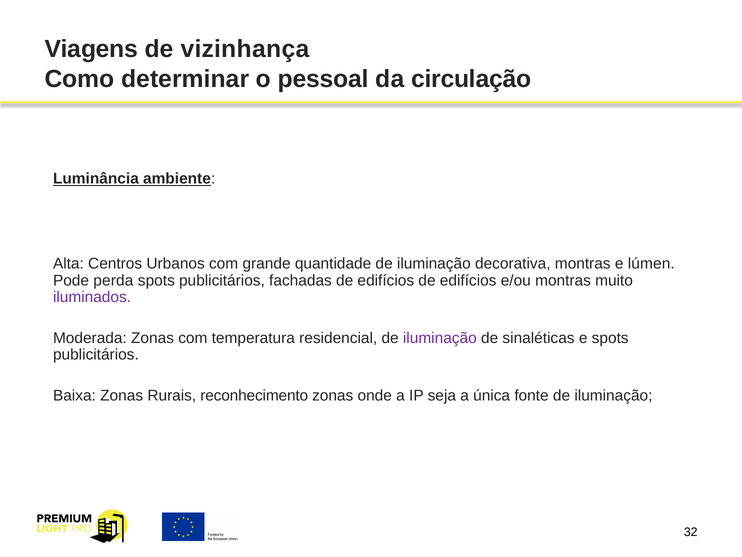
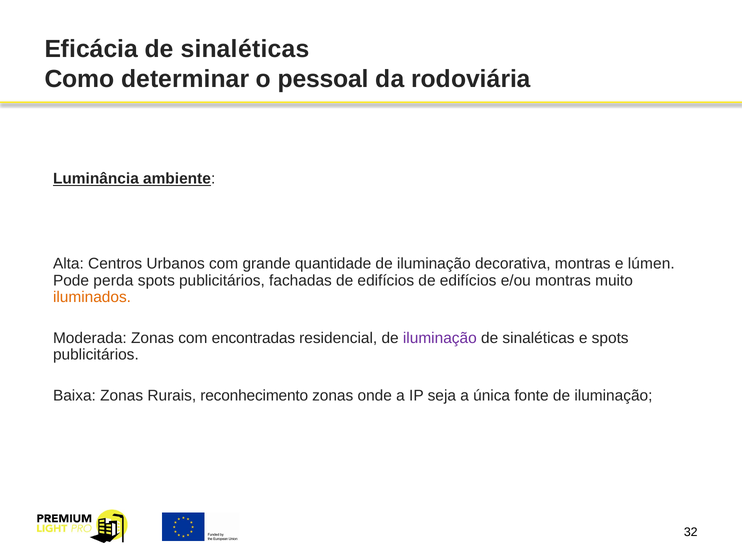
Viagens: Viagens -> Eficácia
vizinhança at (245, 49): vizinhança -> sinaléticas
circulação: circulação -> rodoviária
iluminados colour: purple -> orange
temperatura: temperatura -> encontradas
